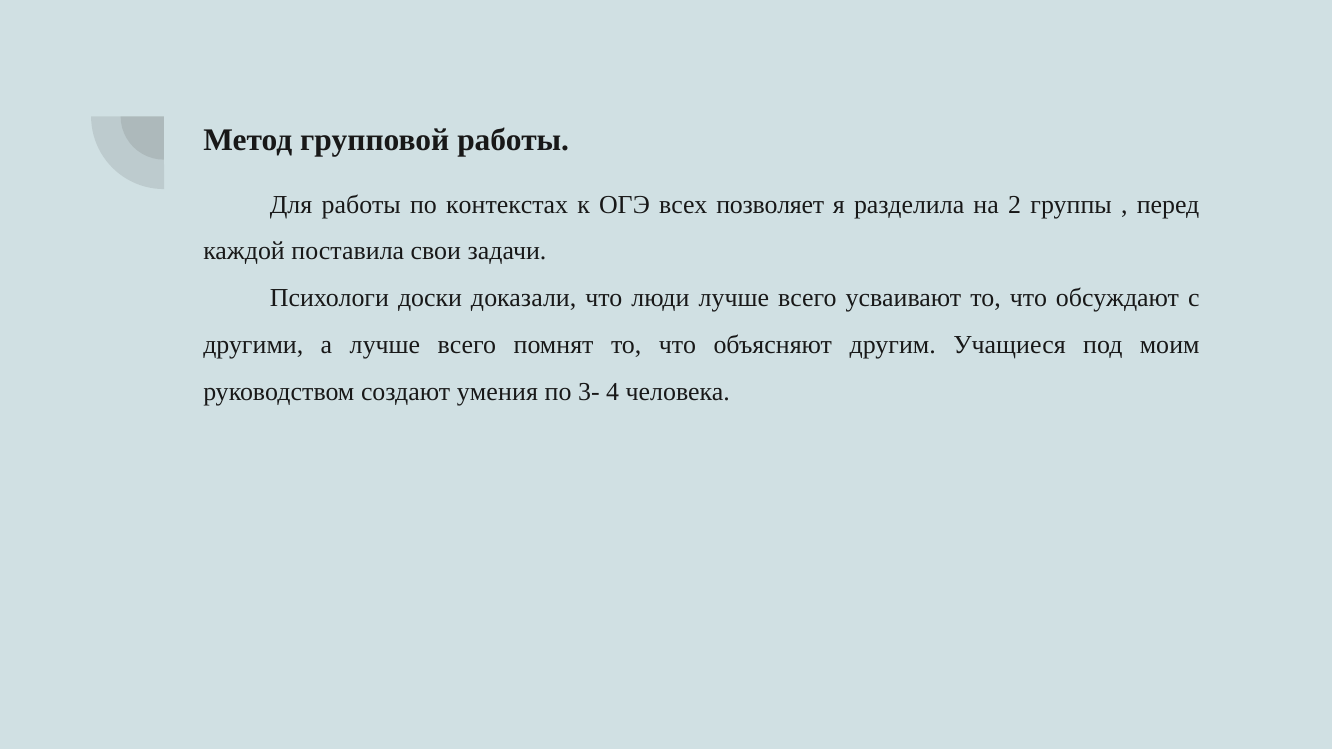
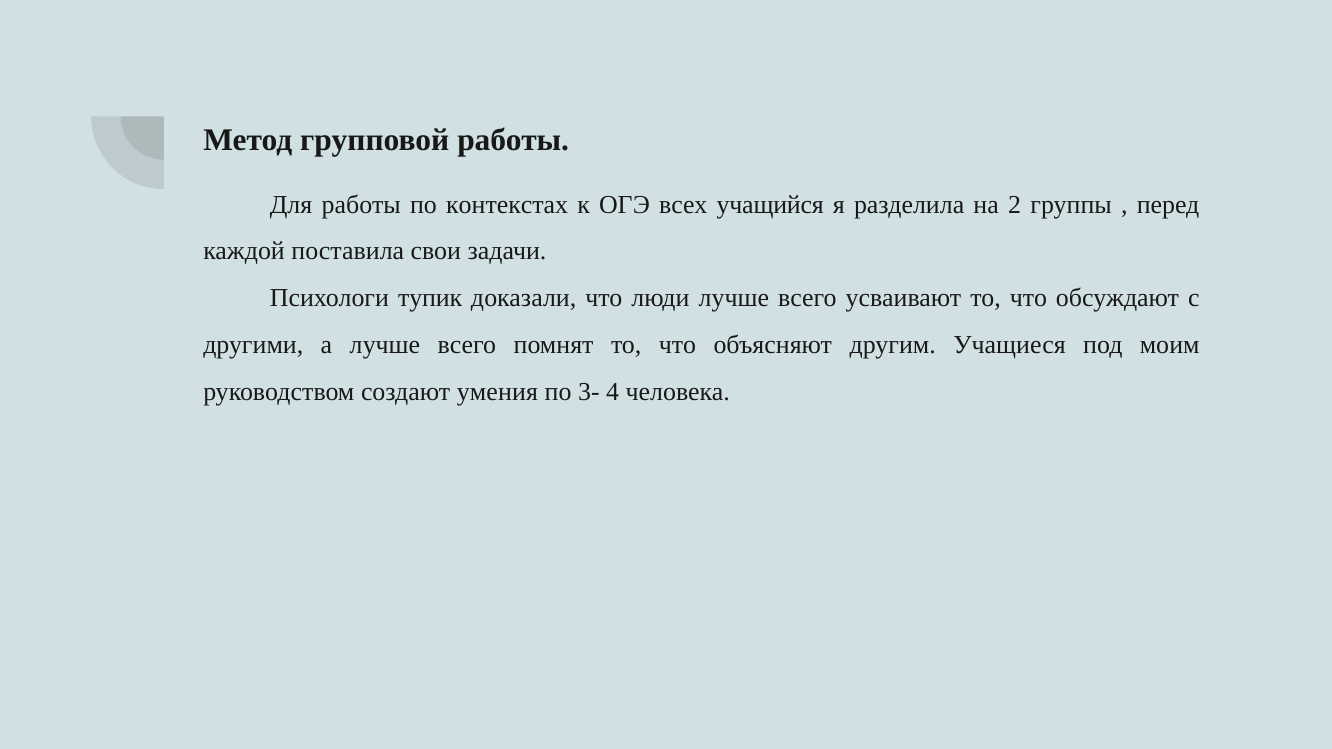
позволяет: позволяет -> учащийся
доски: доски -> тупик
